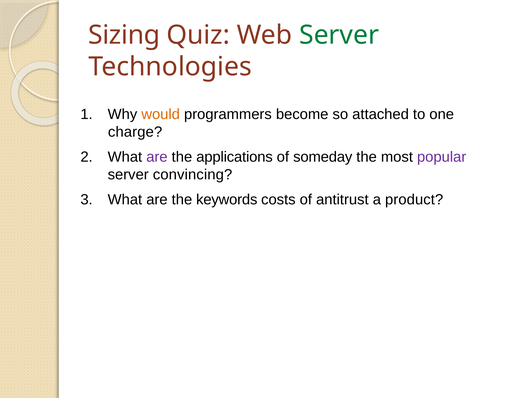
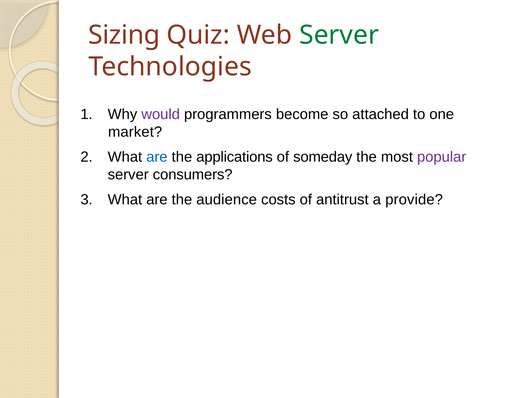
would colour: orange -> purple
charge: charge -> market
are at (157, 157) colour: purple -> blue
convincing: convincing -> consumers
keywords: keywords -> audience
product: product -> provide
